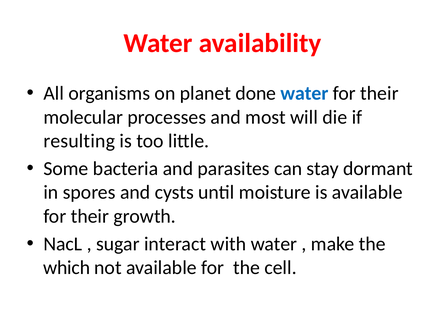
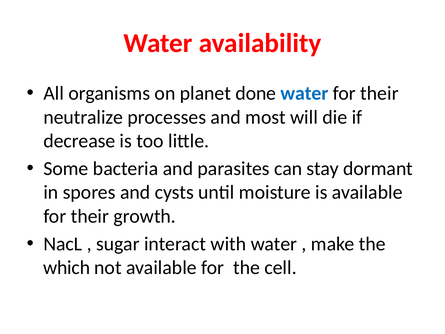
molecular: molecular -> neutralize
resulting: resulting -> decrease
